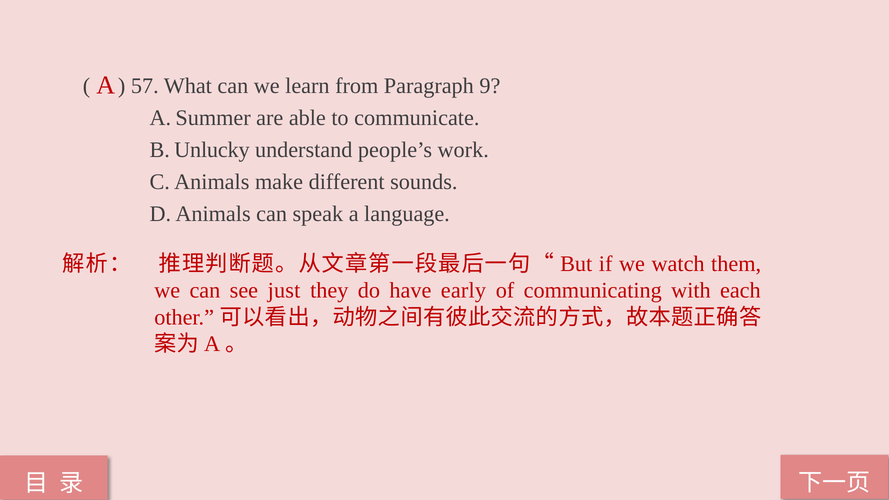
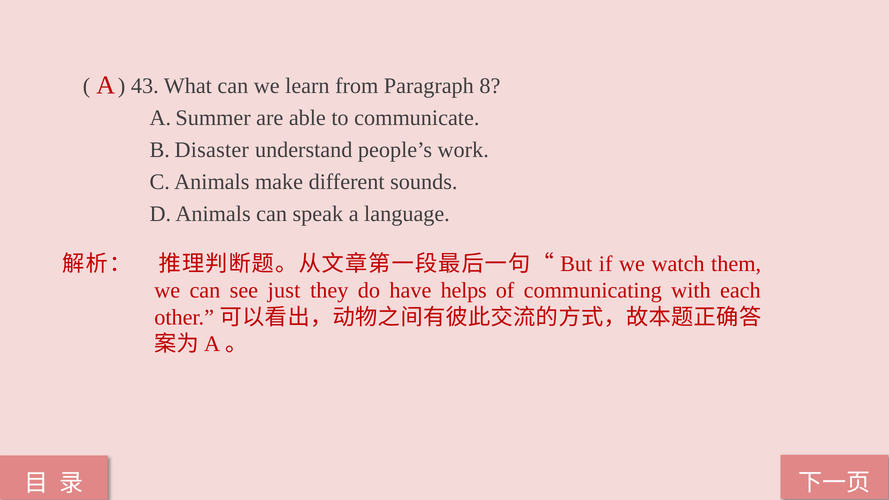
57: 57 -> 43
9: 9 -> 8
Unlucky: Unlucky -> Disaster
early: early -> helps
